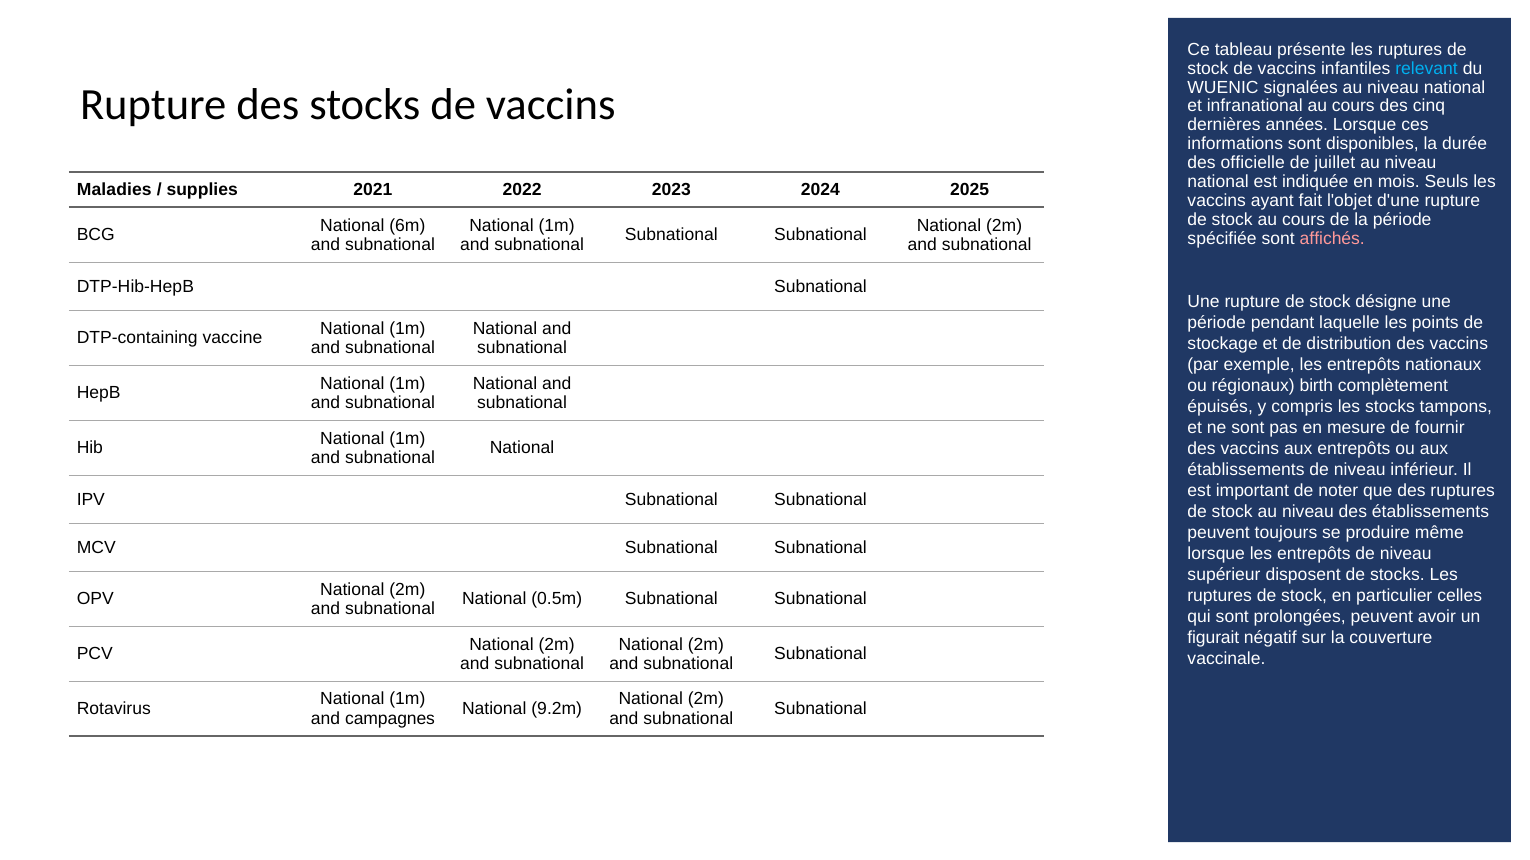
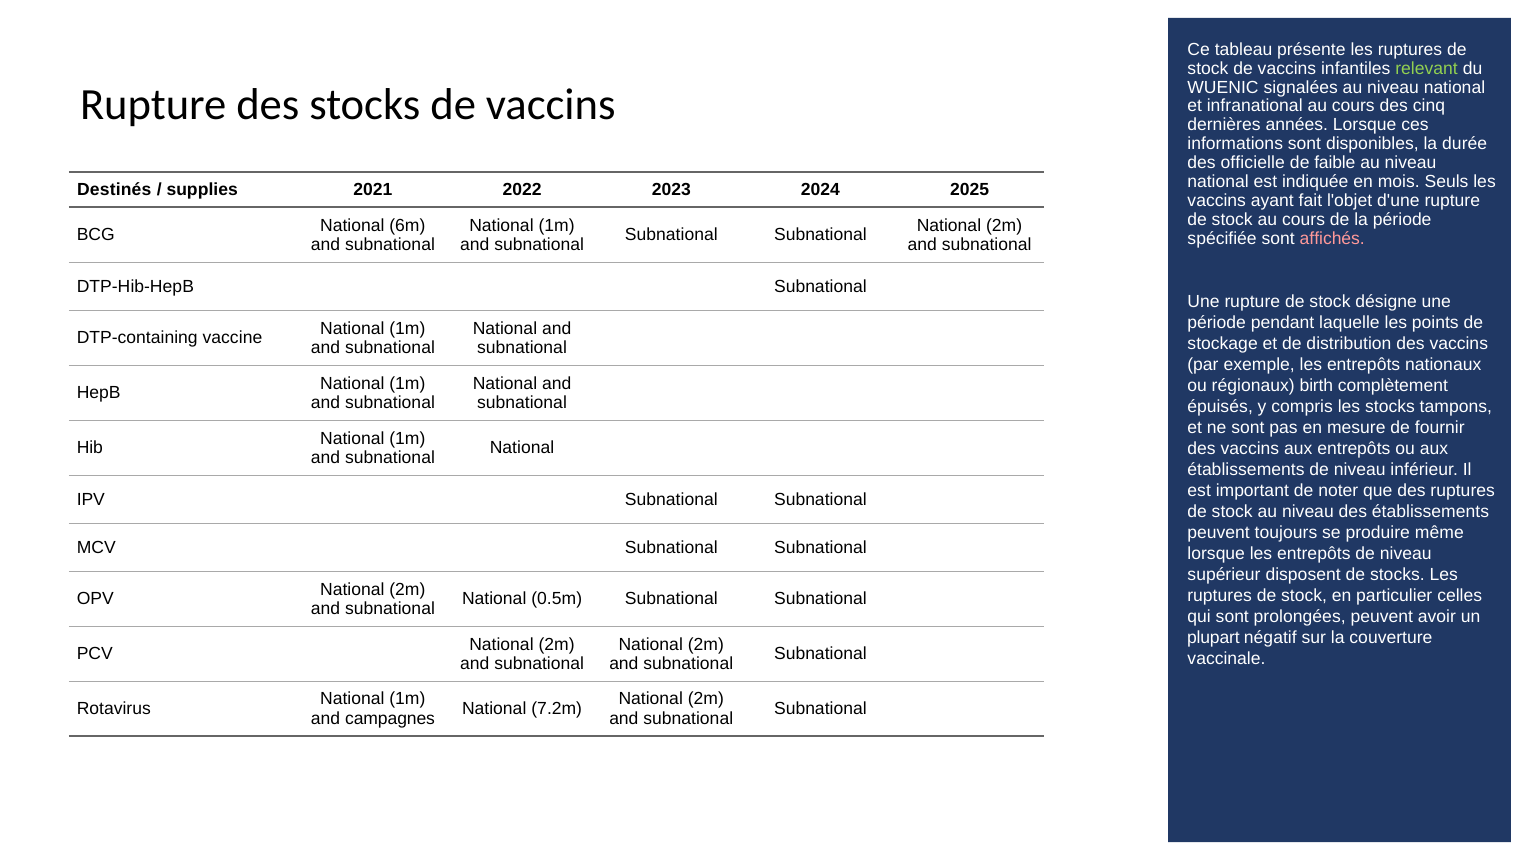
relevant colour: light blue -> light green
juillet: juillet -> faible
Maladies: Maladies -> Destinés
figurait: figurait -> plupart
9.2m: 9.2m -> 7.2m
